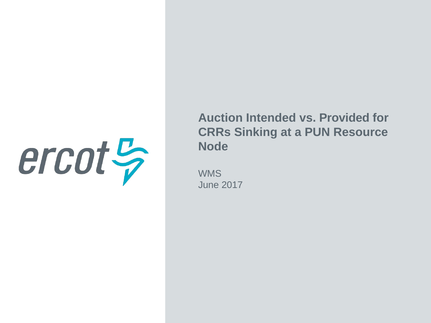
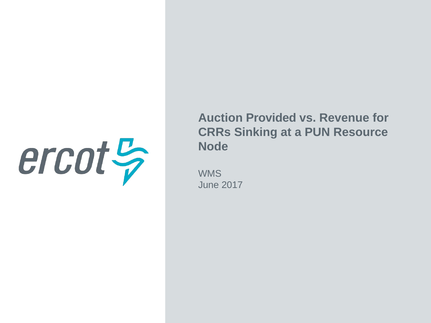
Intended: Intended -> Provided
Provided: Provided -> Revenue
